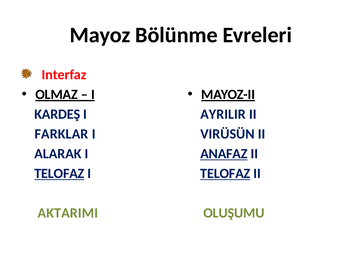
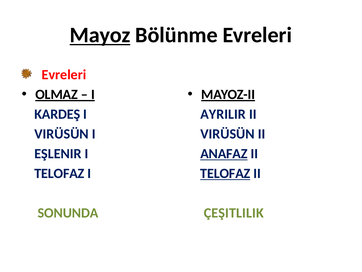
Mayoz underline: none -> present
Interfaz at (64, 75): Interfaz -> Evreleri
FARKLAR at (62, 134): FARKLAR -> VIRÜSÜN
ALARAK: ALARAK -> EŞLENIR
TELOFAZ at (59, 173) underline: present -> none
AKTARIMI: AKTARIMI -> SONUNDA
OLUŞUMU: OLUŞUMU -> ÇEŞITLILIK
